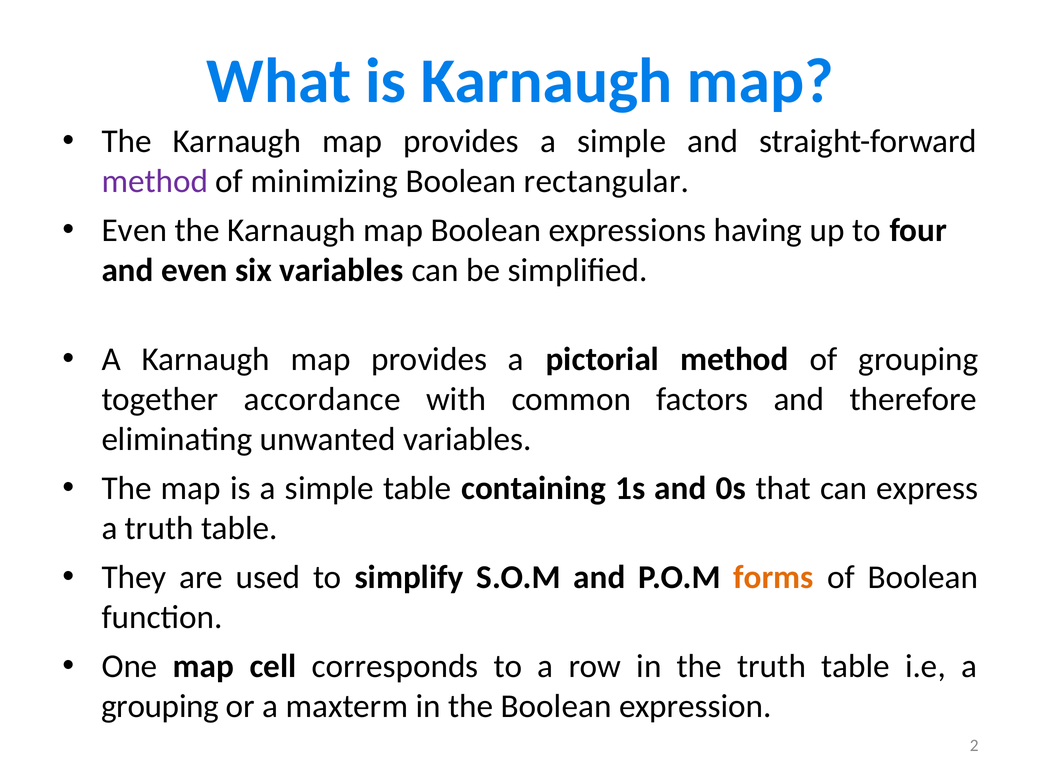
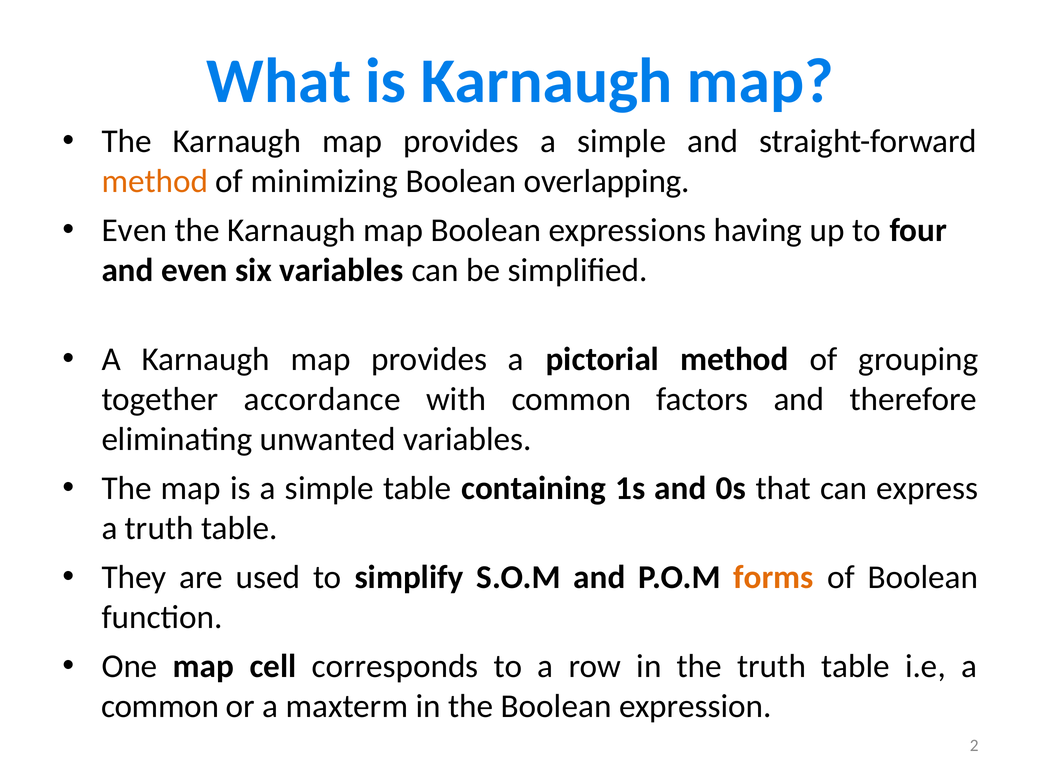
method at (155, 181) colour: purple -> orange
rectangular: rectangular -> overlapping
grouping at (160, 706): grouping -> common
